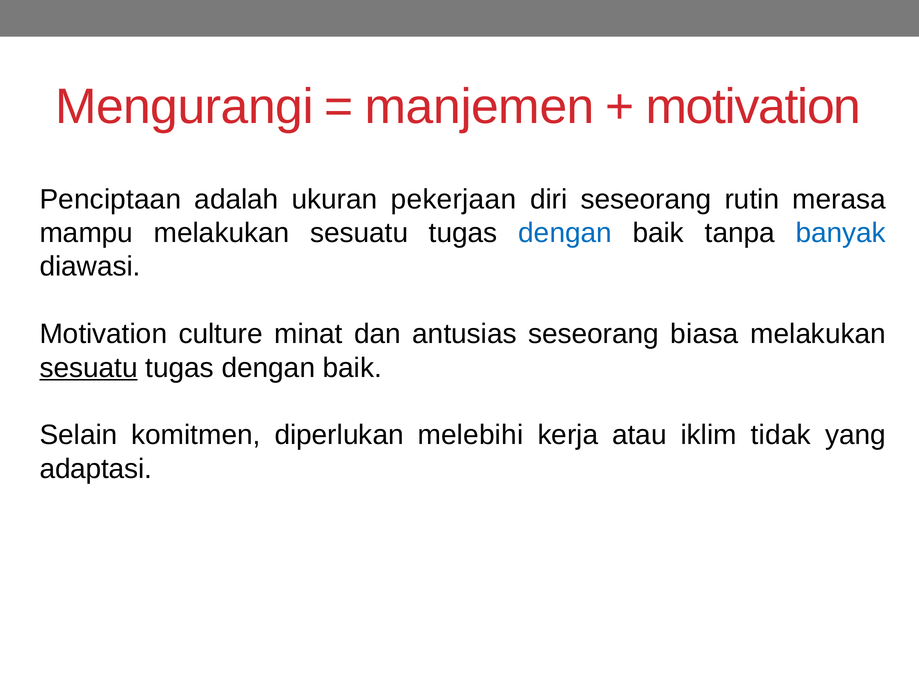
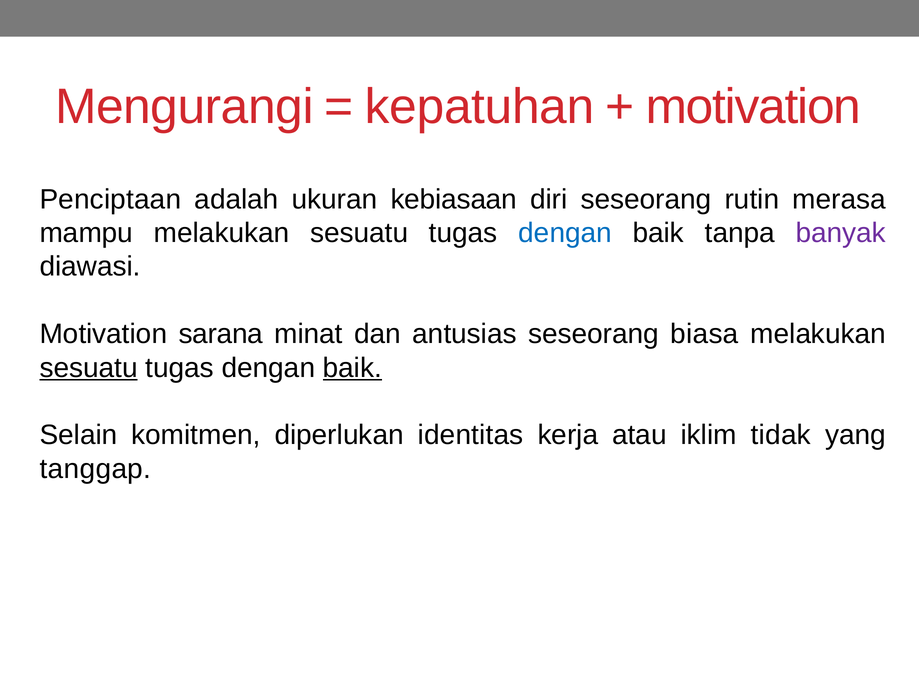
manjemen: manjemen -> kepatuhan
pekerjaan: pekerjaan -> kebiasaan
banyak colour: blue -> purple
culture: culture -> sarana
baik at (352, 368) underline: none -> present
melebihi: melebihi -> identitas
adaptasi: adaptasi -> tanggap
